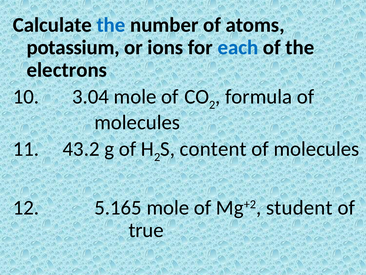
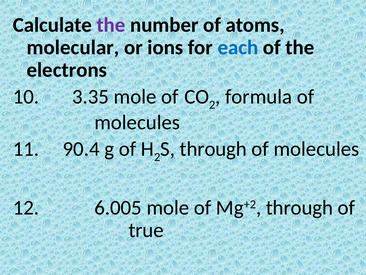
the at (111, 25) colour: blue -> purple
potassium: potassium -> molecular
3.04: 3.04 -> 3.35
43.2: 43.2 -> 90.4
content at (213, 149): content -> through
5.165: 5.165 -> 6.005
Mg+2 student: student -> through
